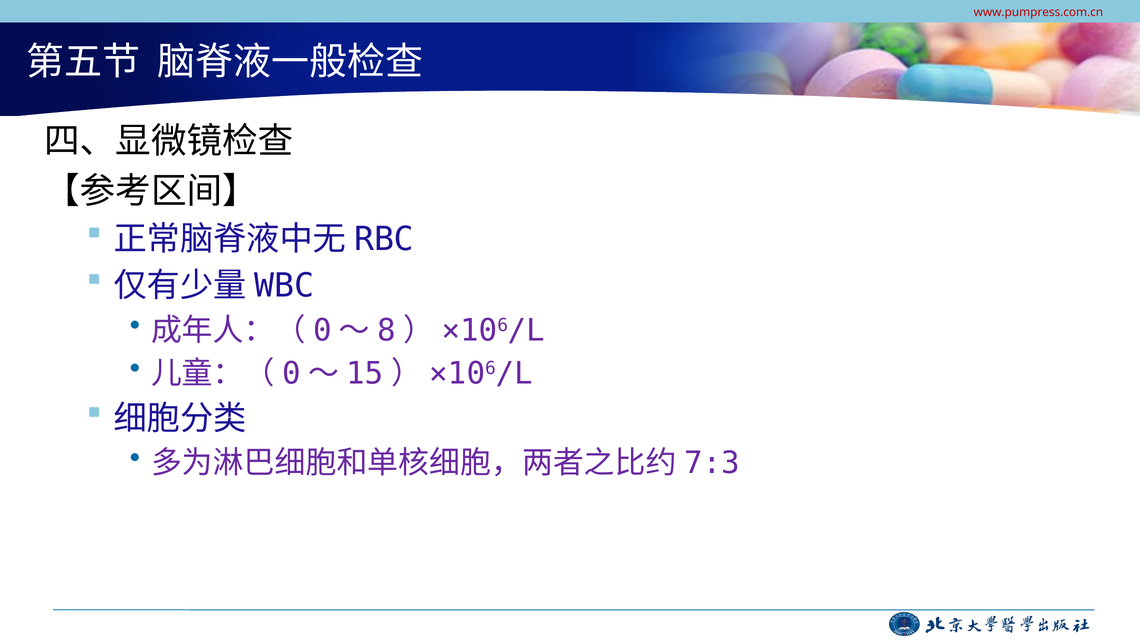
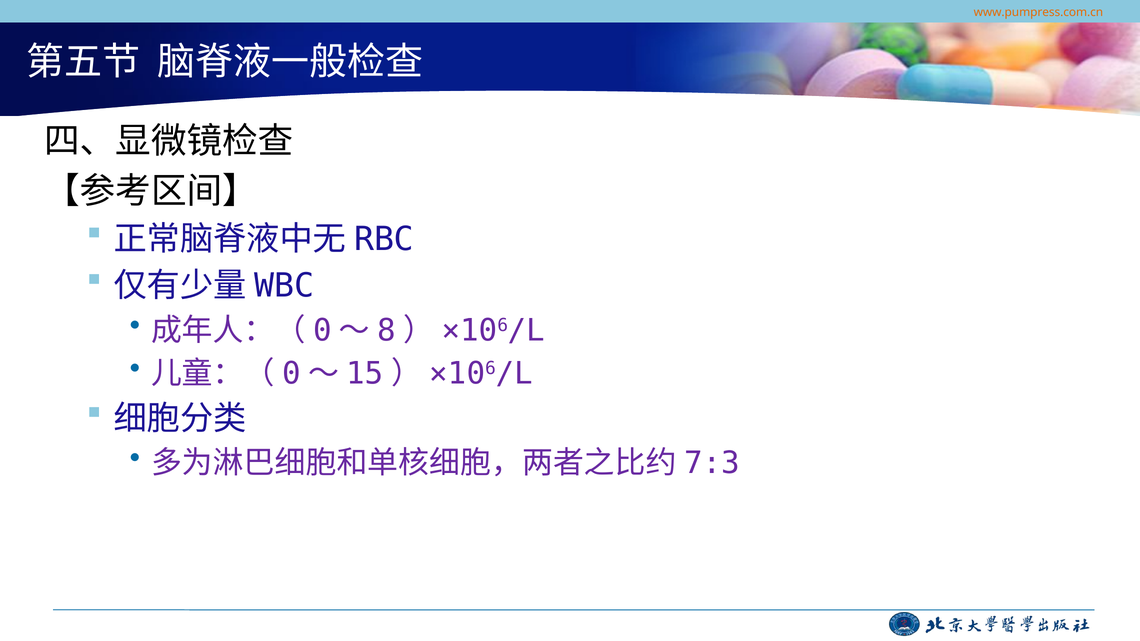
www.pumpress.com.cn colour: red -> orange
